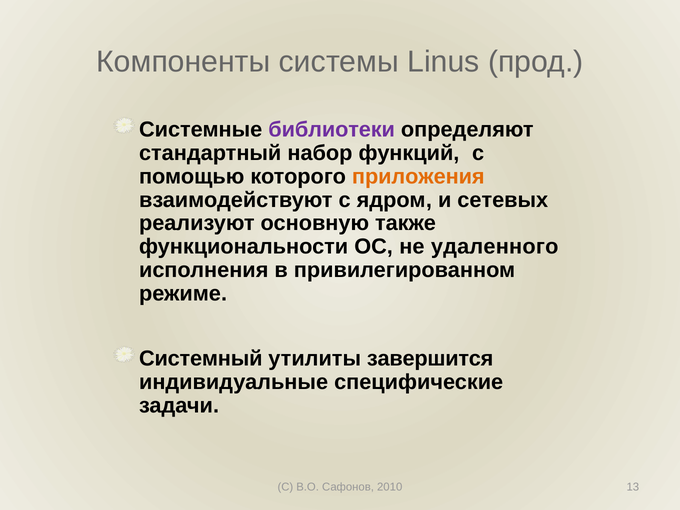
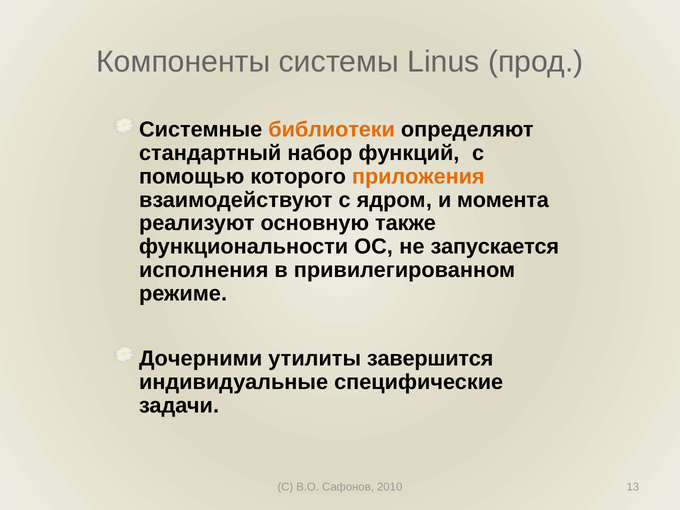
библиотеки colour: purple -> orange
сетевых: сетевых -> момента
удаленного: удаленного -> запускается
Системный: Системный -> Дочерними
